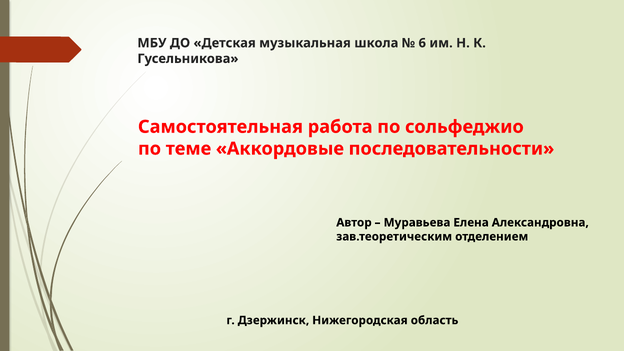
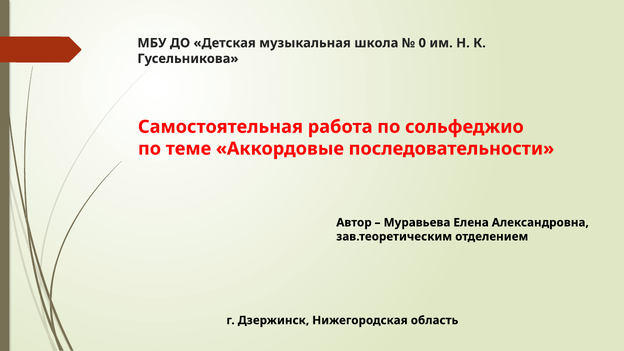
6: 6 -> 0
